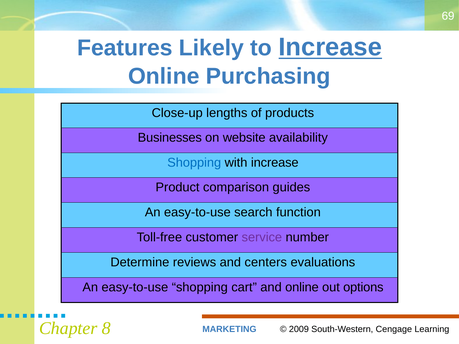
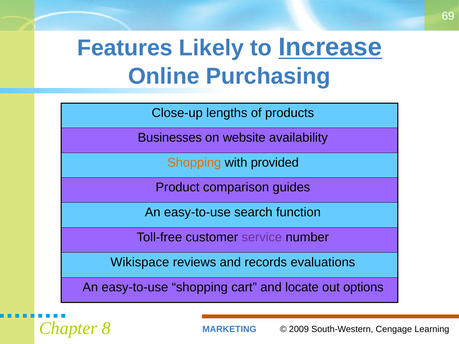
Shopping at (194, 163) colour: blue -> orange
with increase: increase -> provided
Determine: Determine -> Wikispace
centers: centers -> records
and online: online -> locate
